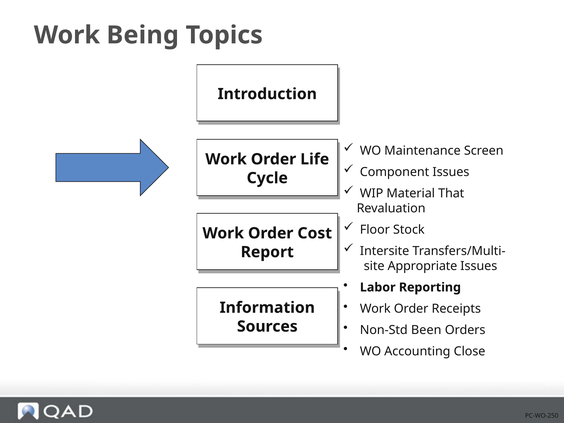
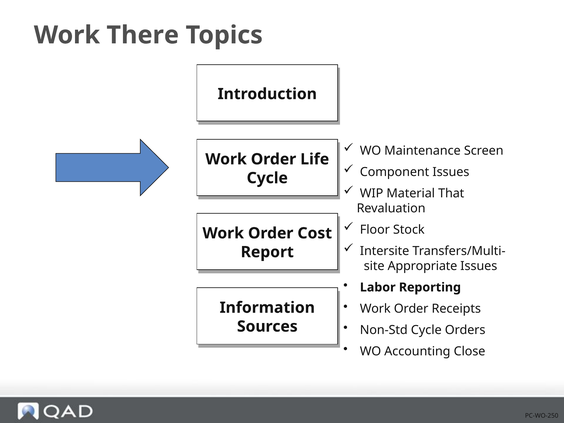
Being: Being -> There
Non-Std Been: Been -> Cycle
